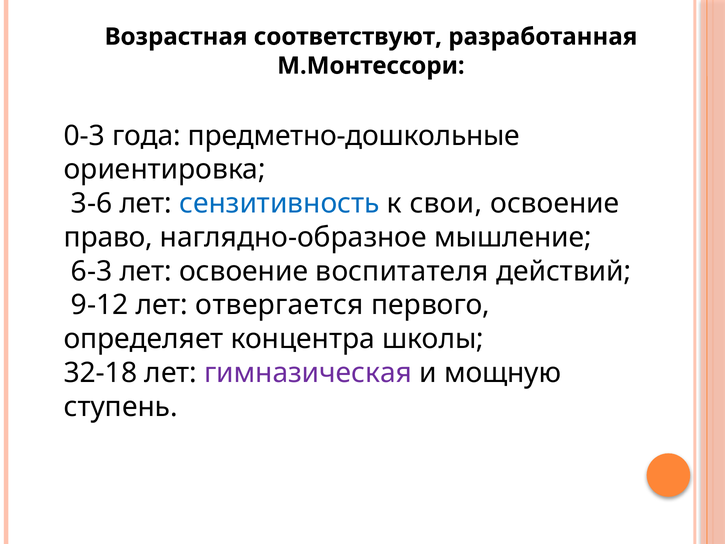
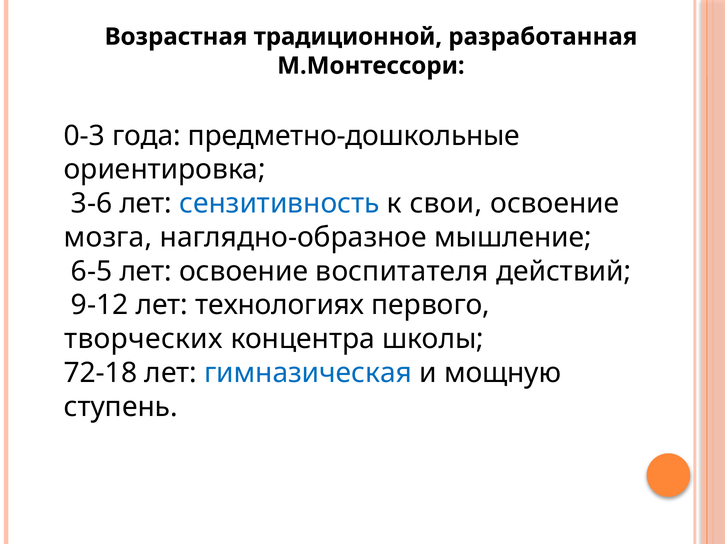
соответствуют: соответствуют -> традиционной
право: право -> мозга
6-3: 6-3 -> 6-5
отвергается: отвергается -> технологиях
определяет: определяет -> творческих
32-18: 32-18 -> 72-18
гимназическая colour: purple -> blue
